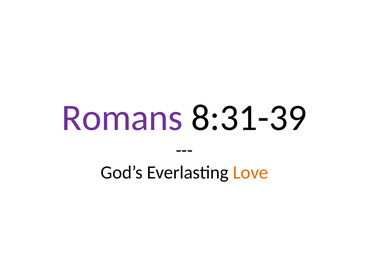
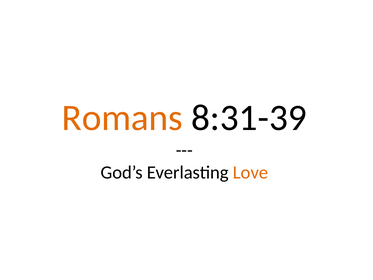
Romans colour: purple -> orange
